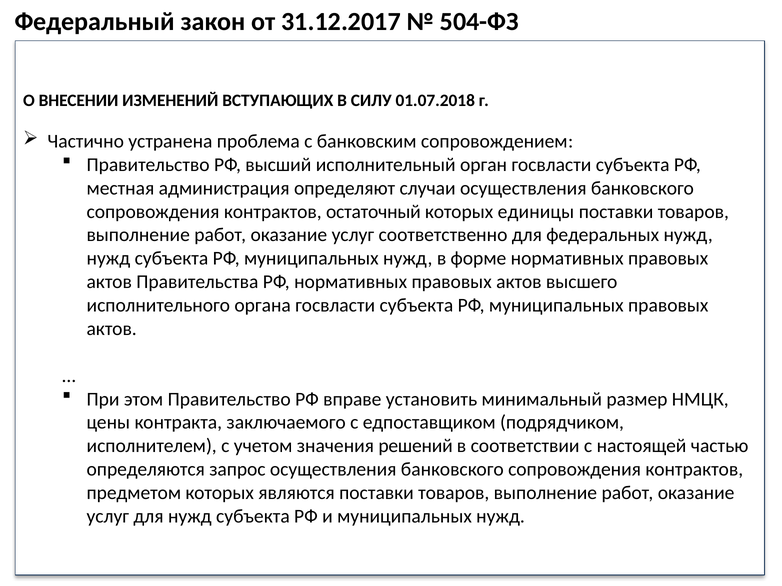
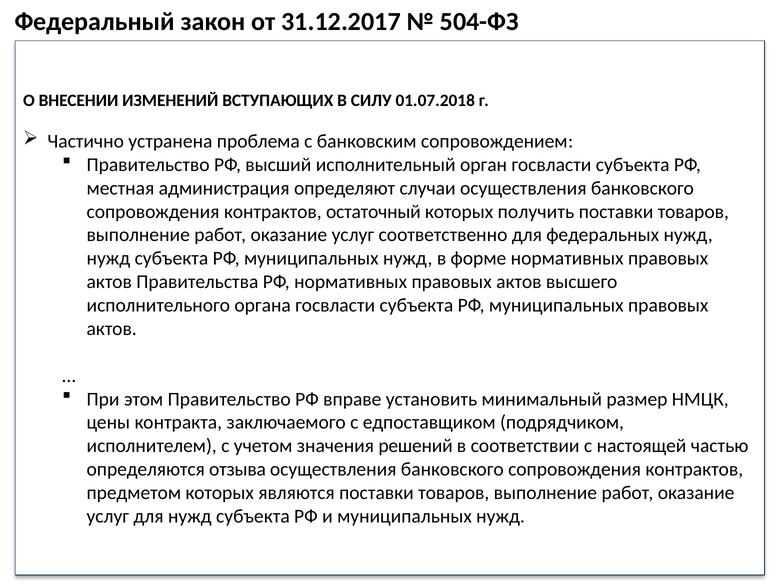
единицы: единицы -> получить
запрос: запрос -> отзыва
